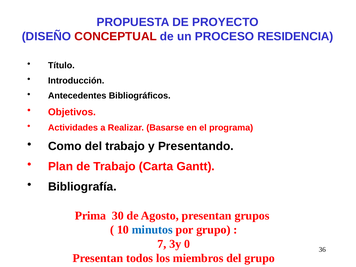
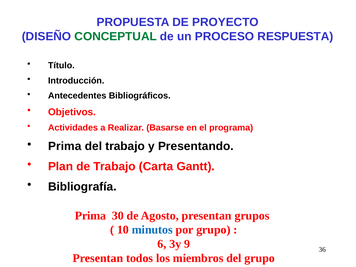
CONCEPTUAL colour: red -> green
RESIDENCIA: RESIDENCIA -> RESPUESTA
Como at (65, 146): Como -> Prima
7: 7 -> 6
0: 0 -> 9
